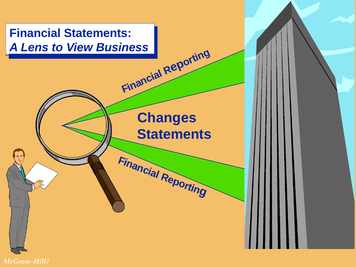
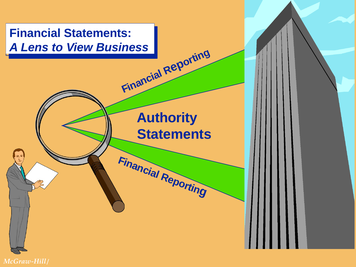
Changes: Changes -> Authority
